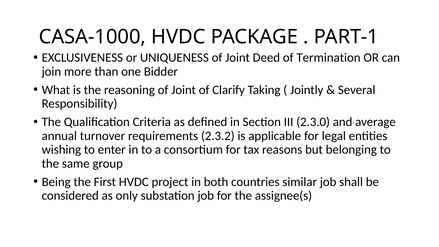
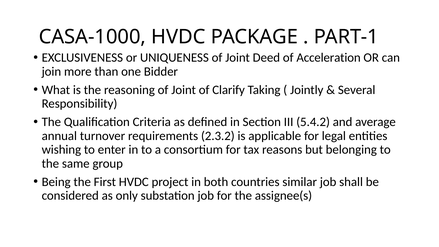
Termination: Termination -> Acceleration
2.3.0: 2.3.0 -> 5.4.2
